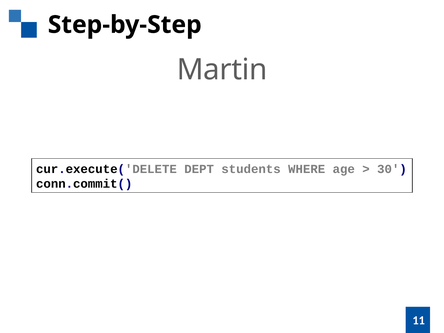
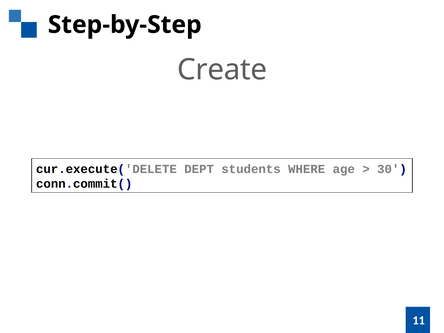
Martin: Martin -> Create
